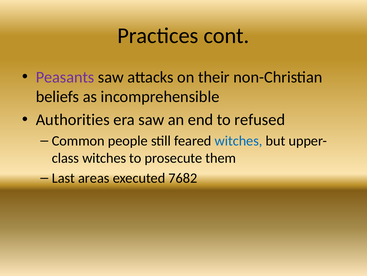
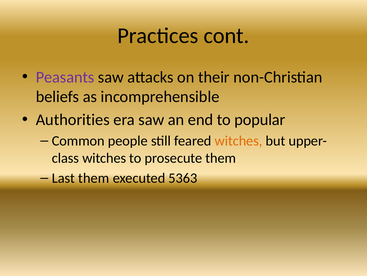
refused: refused -> popular
witches at (239, 140) colour: blue -> orange
Last areas: areas -> them
7682: 7682 -> 5363
